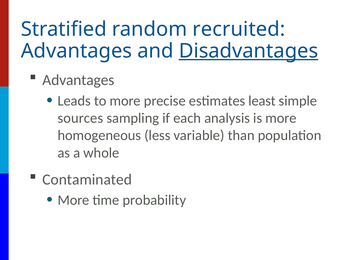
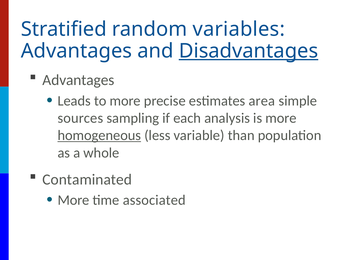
recruited: recruited -> variables
least: least -> area
homogeneous underline: none -> present
probability: probability -> associated
